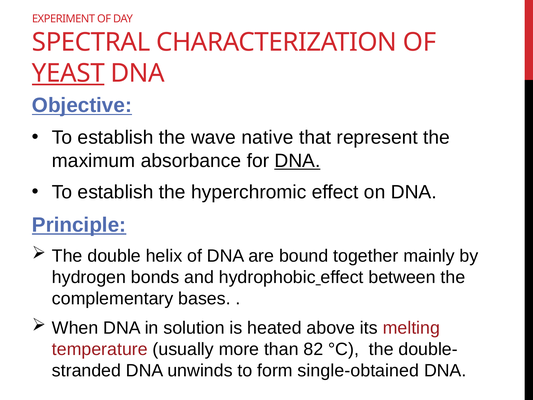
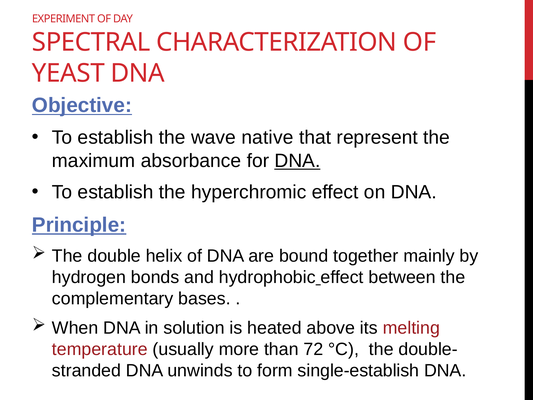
YEAST underline: present -> none
82: 82 -> 72
single-obtained: single-obtained -> single-establish
